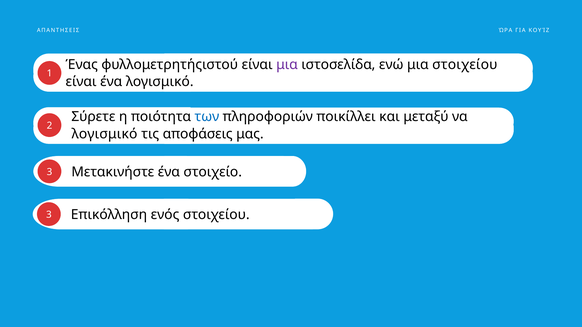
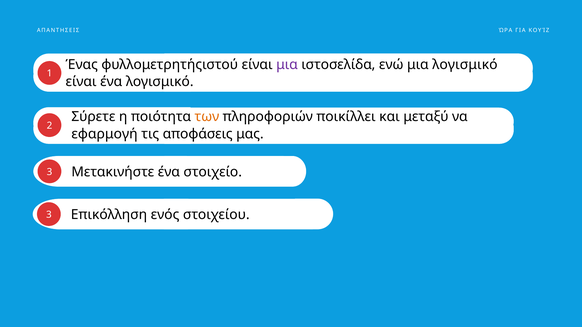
μια στοιχείου: στοιχείου -> λογισμικό
των colour: blue -> orange
λογισμικό at (104, 134): λογισμικό -> εφαρμογή
